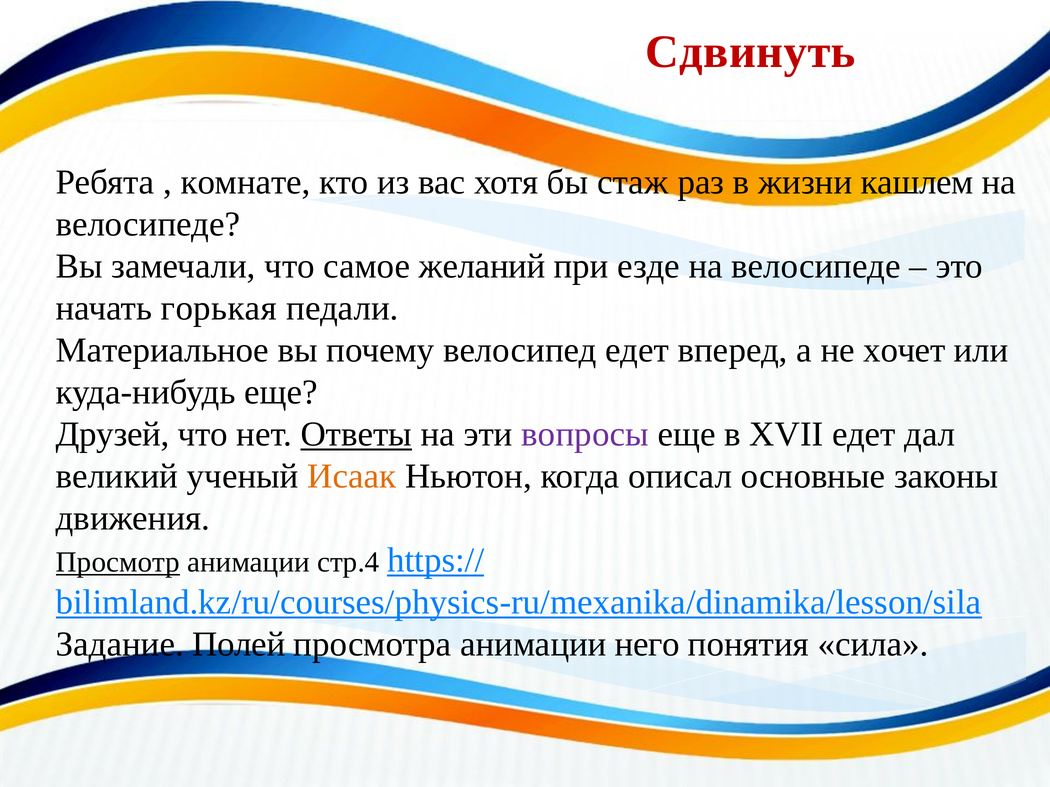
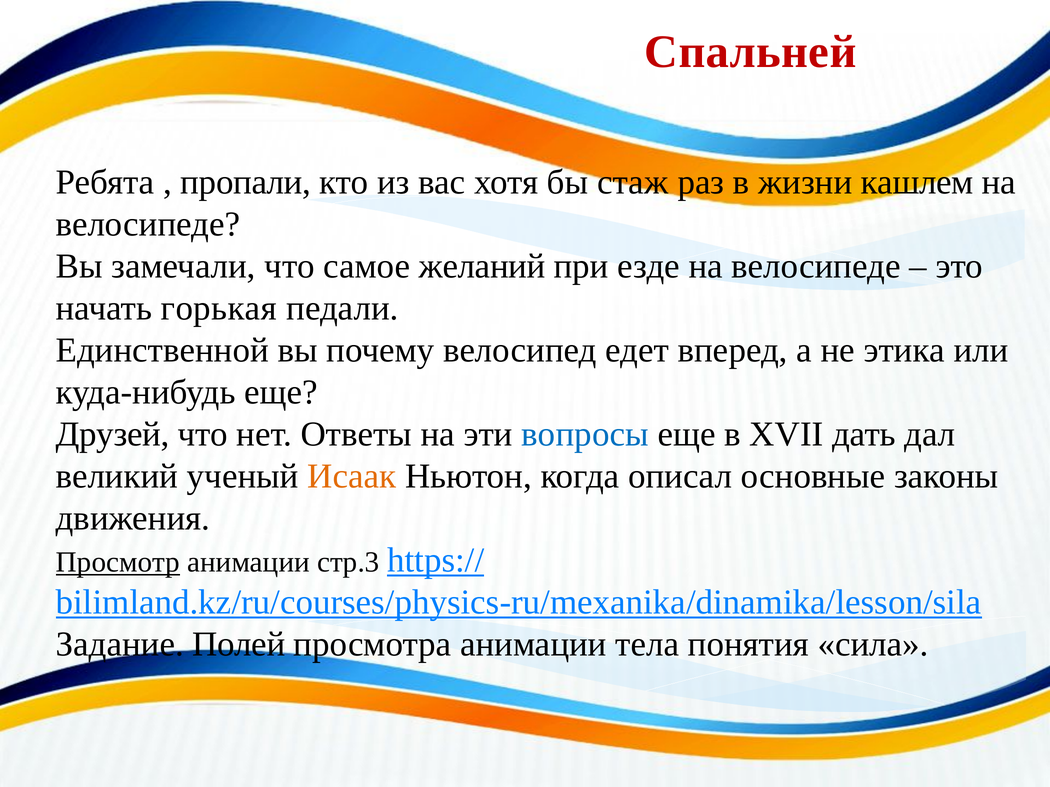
Сдвинуть: Сдвинуть -> Спальней
комнате: комнате -> пропали
Материальное: Материальное -> Единственной
хочет: хочет -> этика
Ответы underline: present -> none
вопросы colour: purple -> blue
XVII едет: едет -> дать
стр.4: стр.4 -> стр.3
него: него -> тела
